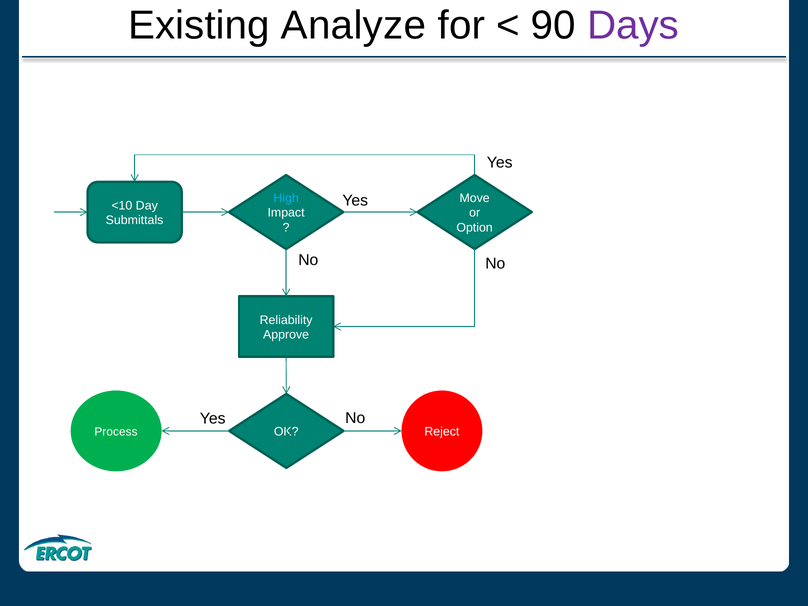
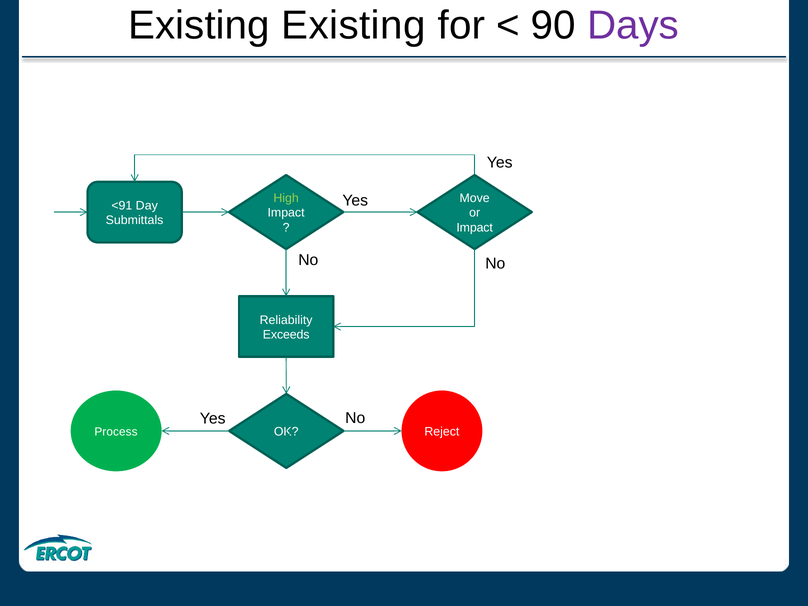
Existing Analyze: Analyze -> Existing
High colour: light blue -> light green
<10: <10 -> <91
Option at (475, 228): Option -> Impact
Approve: Approve -> Exceeds
